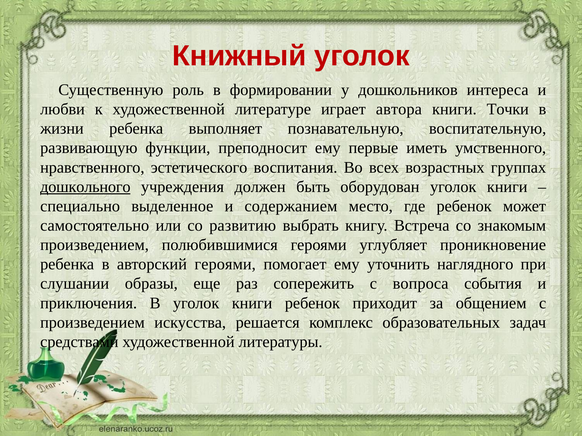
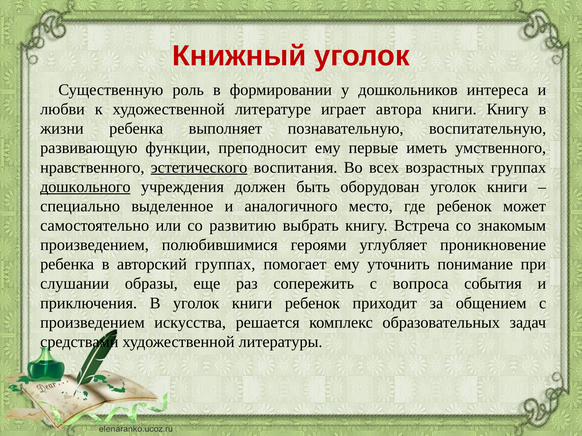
книги Точки: Точки -> Книгу
эстетического underline: none -> present
содержанием: содержанием -> аналогичного
авторский героями: героями -> группах
наглядного: наглядного -> понимание
